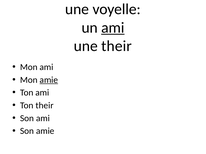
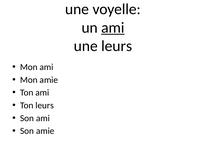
une their: their -> leurs
amie at (49, 80) underline: present -> none
Ton their: their -> leurs
